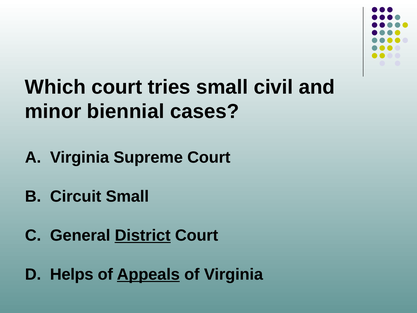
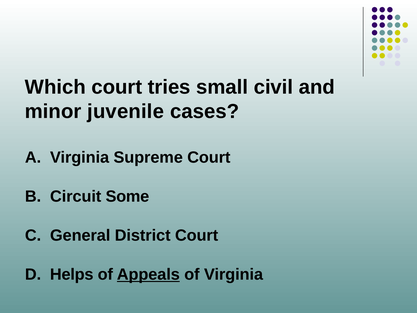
biennial: biennial -> juvenile
Circuit Small: Small -> Some
District underline: present -> none
